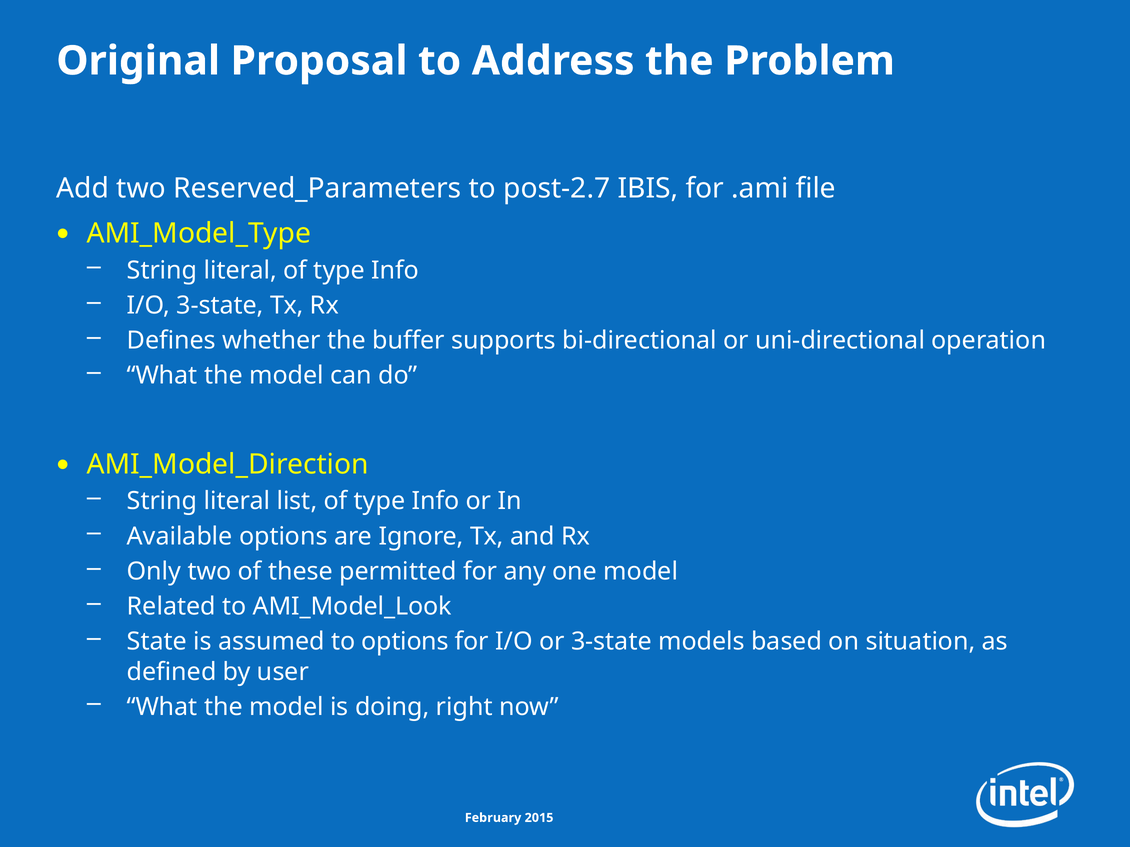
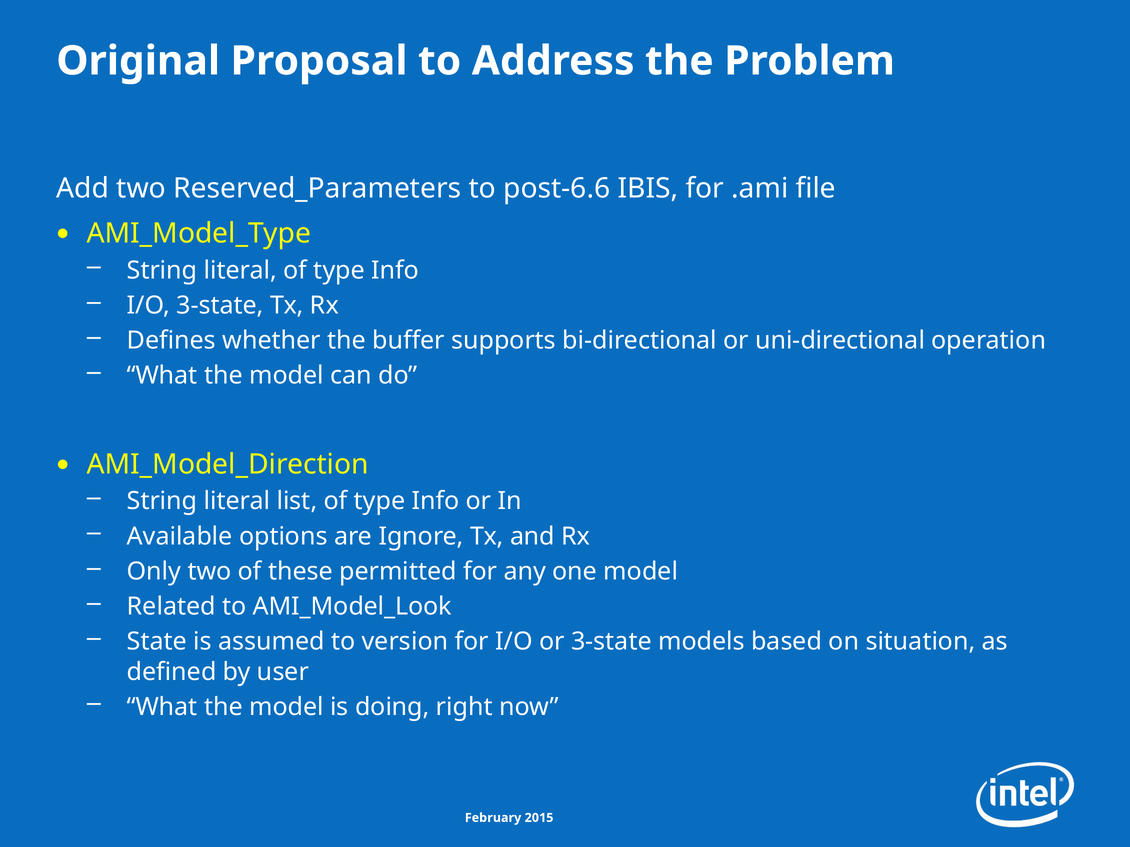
post-2.7: post-2.7 -> post-6.6
to options: options -> version
